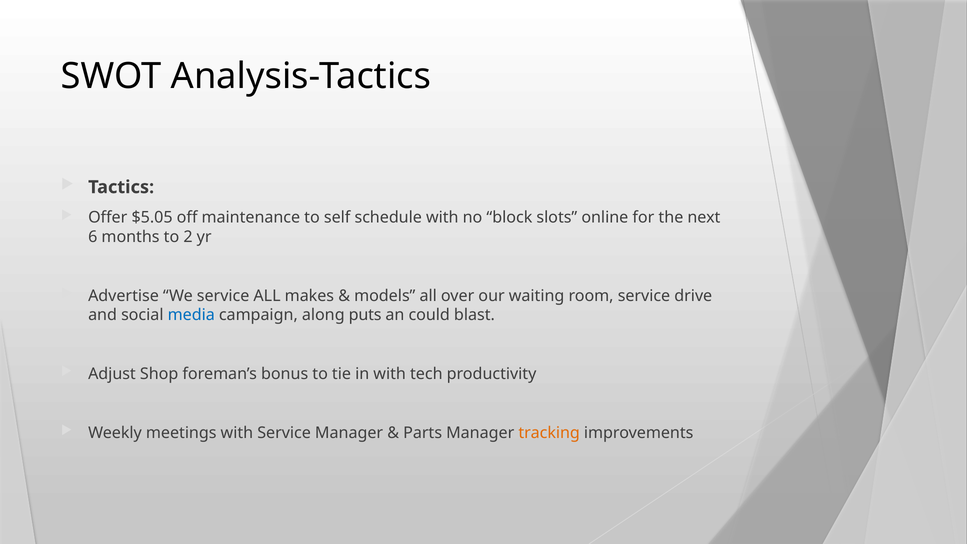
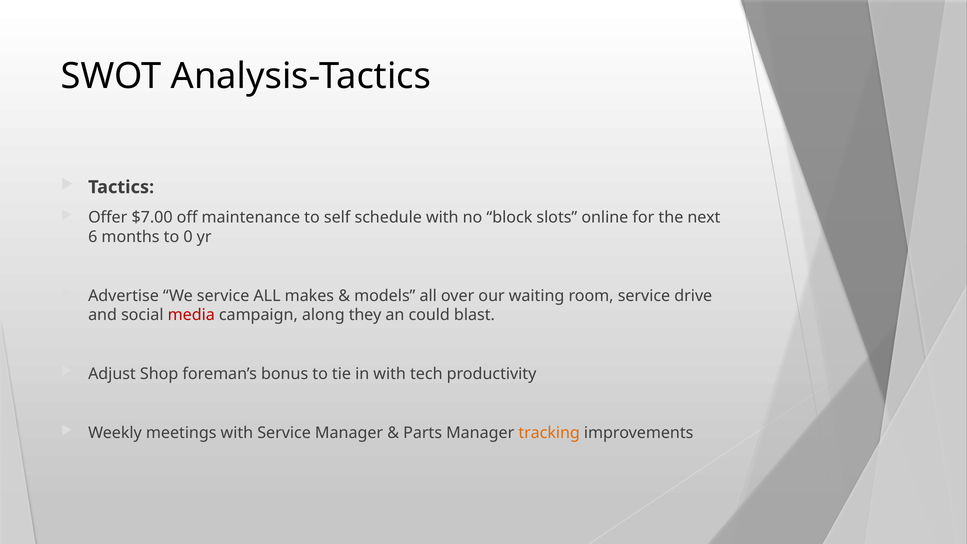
$5.05: $5.05 -> $7.00
2: 2 -> 0
media colour: blue -> red
puts: puts -> they
